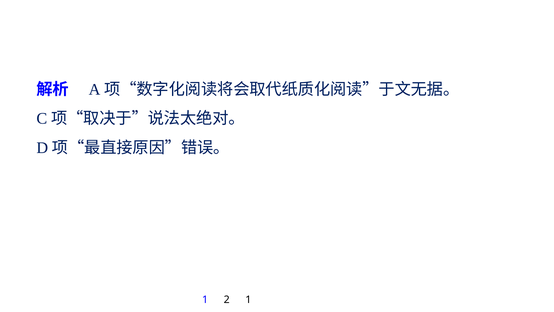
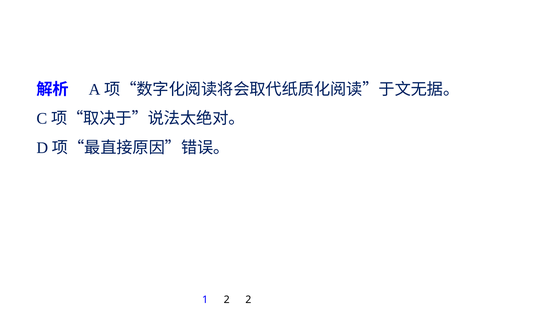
2 1: 1 -> 2
